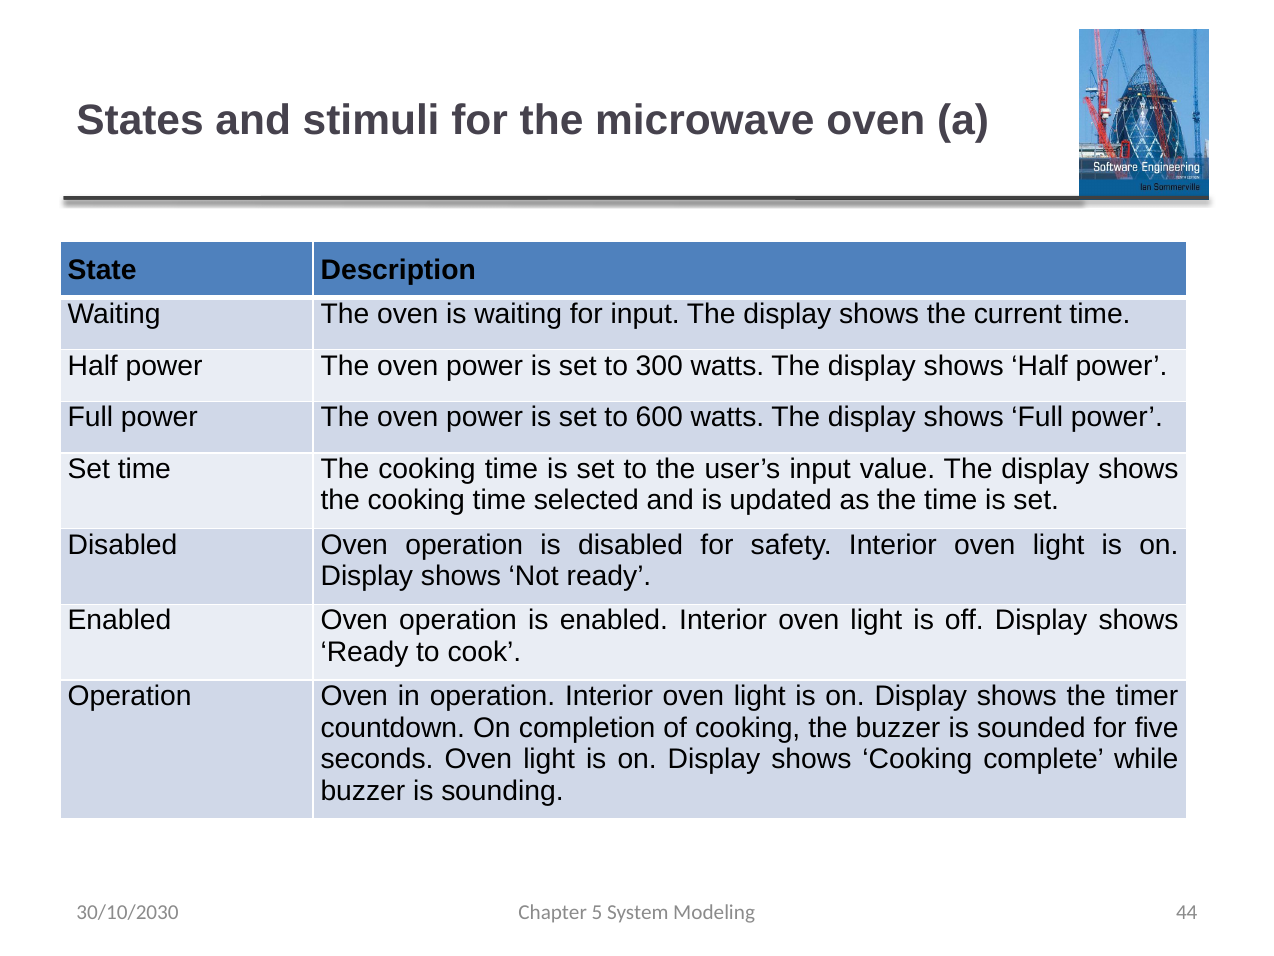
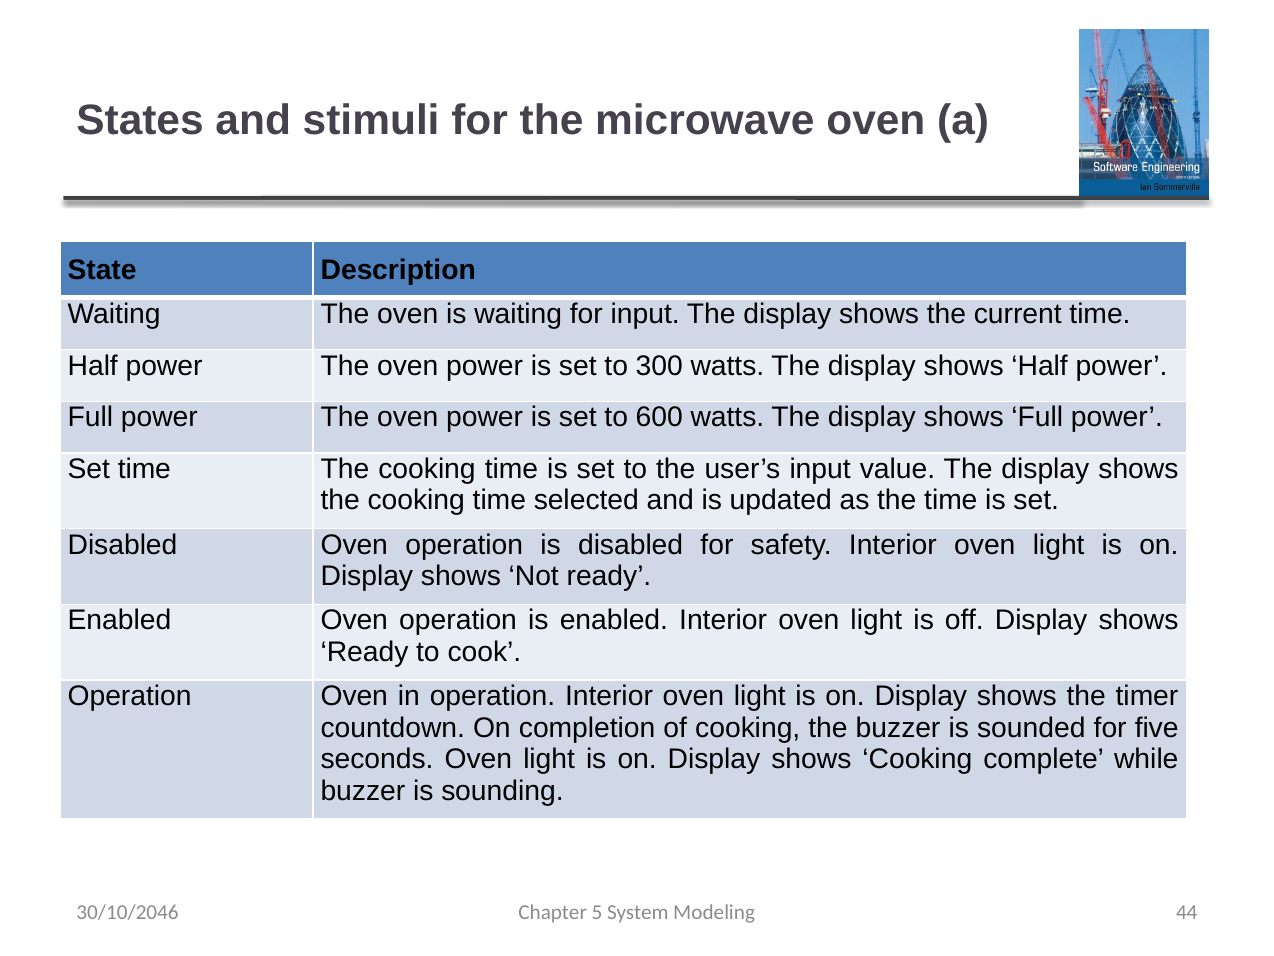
30/10/2030: 30/10/2030 -> 30/10/2046
